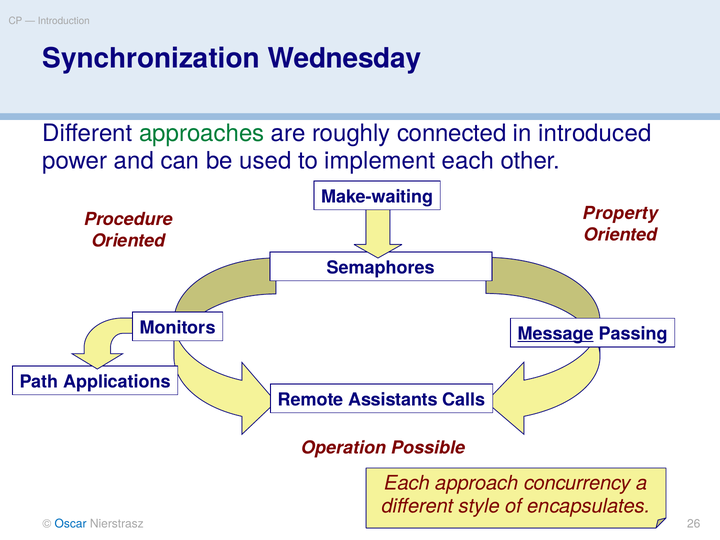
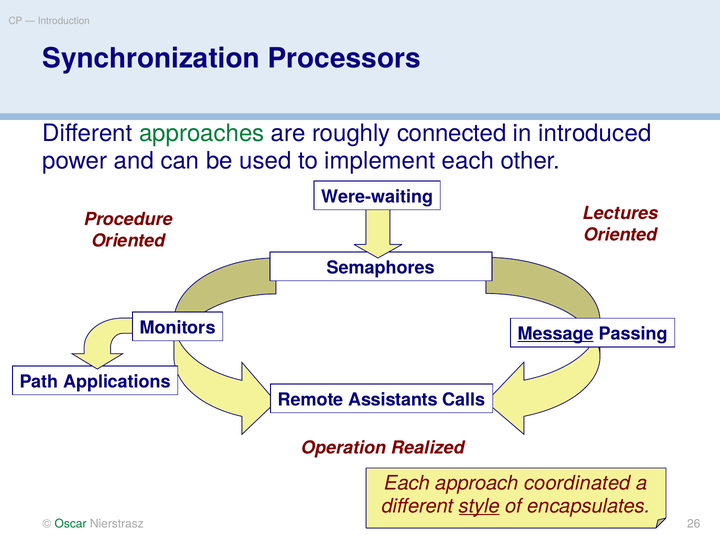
Wednesday: Wednesday -> Processors
Make-waiting: Make-waiting -> Were-waiting
Property: Property -> Lectures
Possible: Possible -> Realized
concurrency: concurrency -> coordinated
style underline: none -> present
Oscar colour: blue -> green
